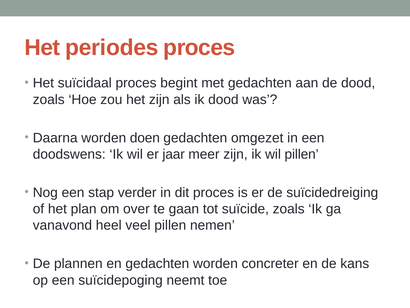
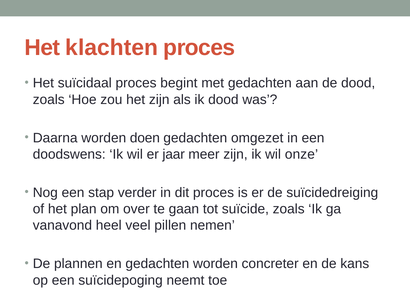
periodes: periodes -> klachten
wil pillen: pillen -> onze
